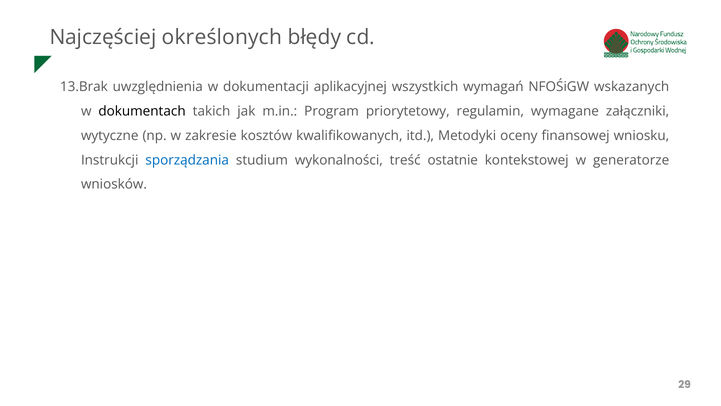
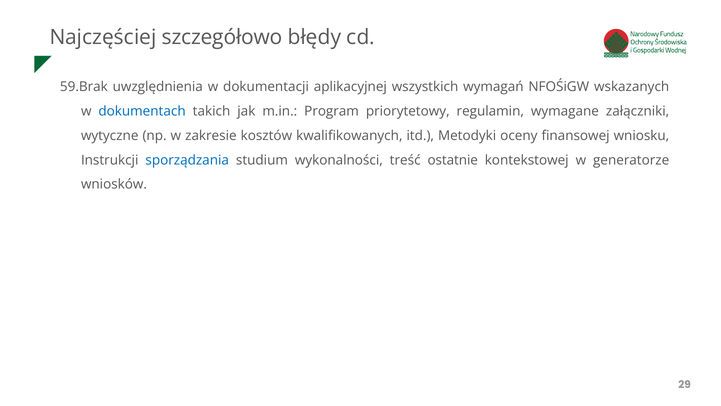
określonych: określonych -> szczegółowo
13.Brak: 13.Brak -> 59.Brak
dokumentach colour: black -> blue
